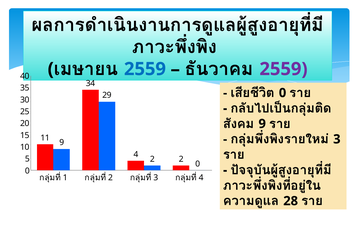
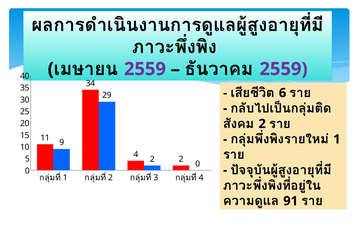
2559 at (145, 69) colour: blue -> purple
0 at (283, 93): 0 -> 6
9 at (262, 124): 9 -> 2
3 at (337, 139): 3 -> 1
28: 28 -> 91
